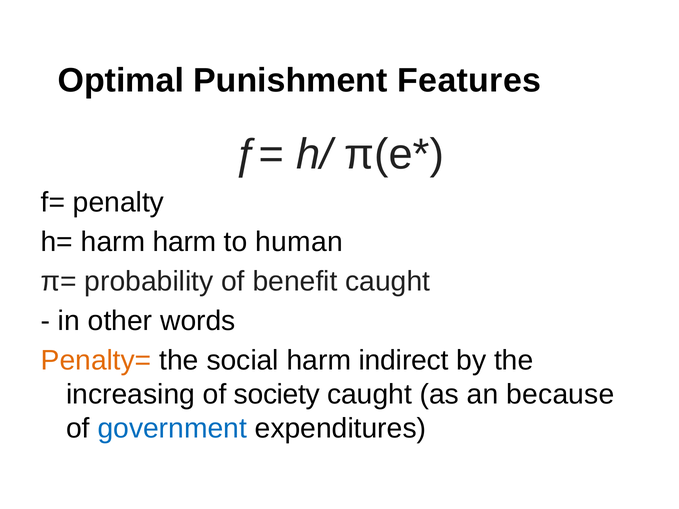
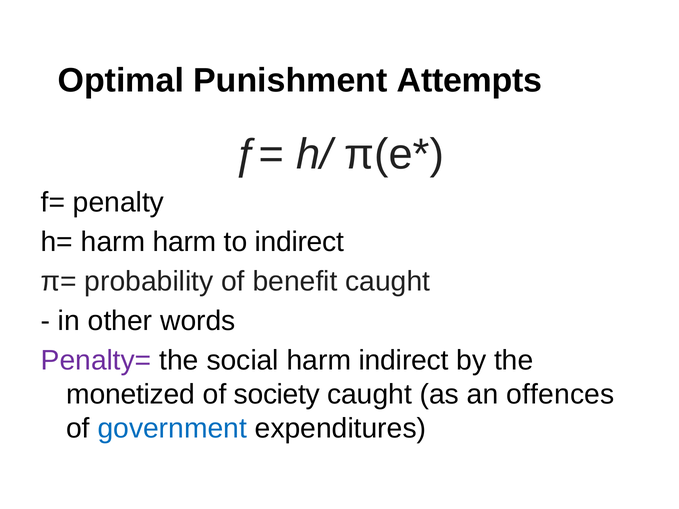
Features: Features -> Attempts
to human: human -> indirect
Penalty= colour: orange -> purple
increasing: increasing -> monetized
because: because -> offences
